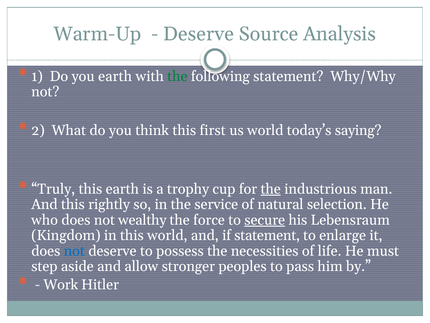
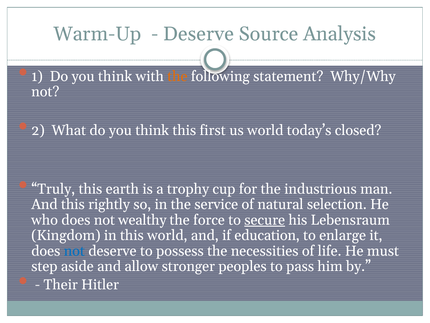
1 Do you earth: earth -> think
the at (177, 76) colour: green -> orange
saying: saying -> closed
the at (271, 189) underline: present -> none
if statement: statement -> education
Work: Work -> Their
